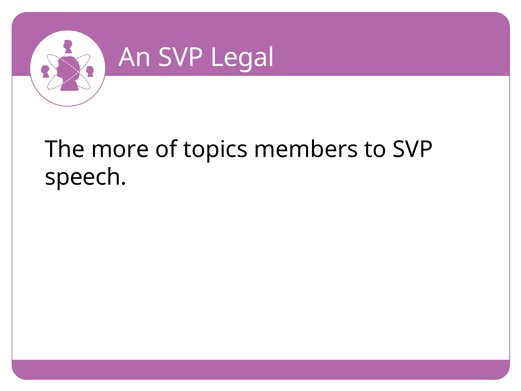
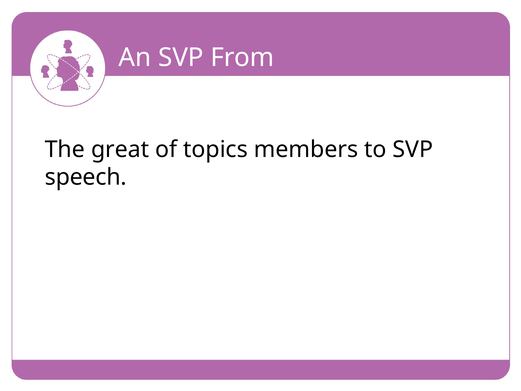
Legal: Legal -> From
more: more -> great
